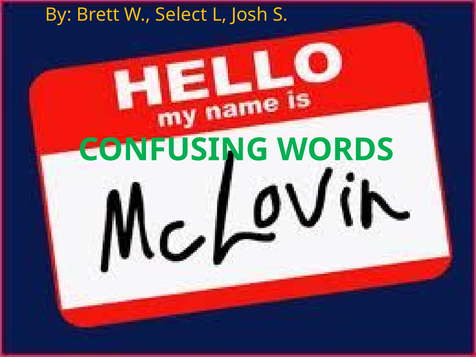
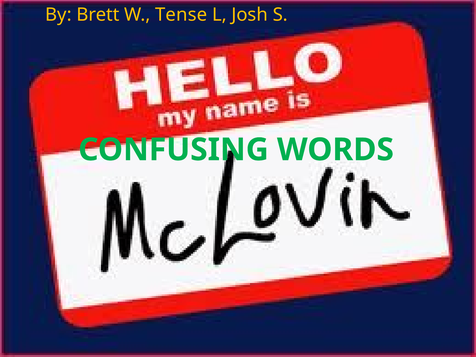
Select: Select -> Tense
